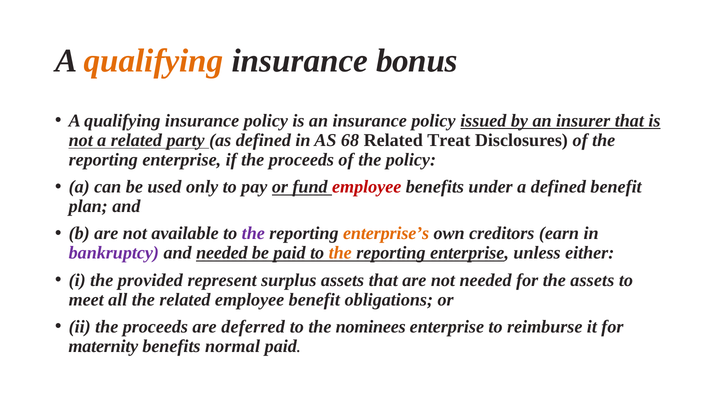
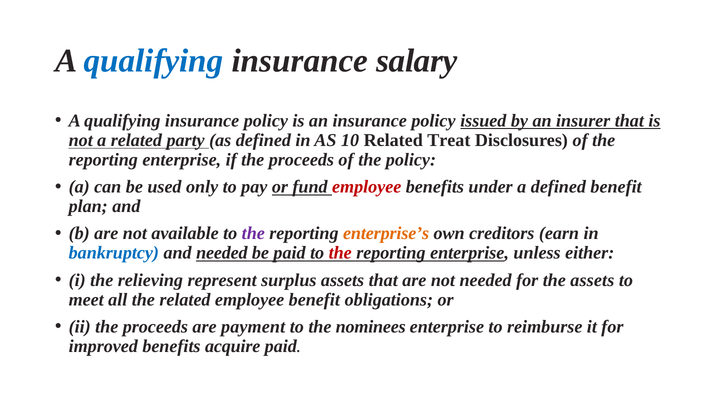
qualifying at (154, 61) colour: orange -> blue
bonus: bonus -> salary
68: 68 -> 10
bankruptcy colour: purple -> blue
the at (340, 253) colour: orange -> red
provided: provided -> relieving
deferred: deferred -> payment
maternity: maternity -> improved
normal: normal -> acquire
